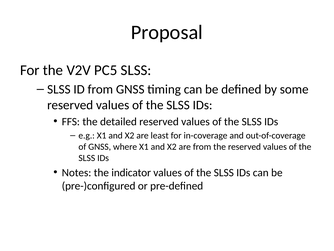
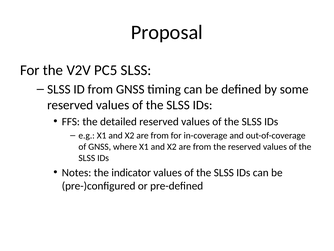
least at (160, 135): least -> from
